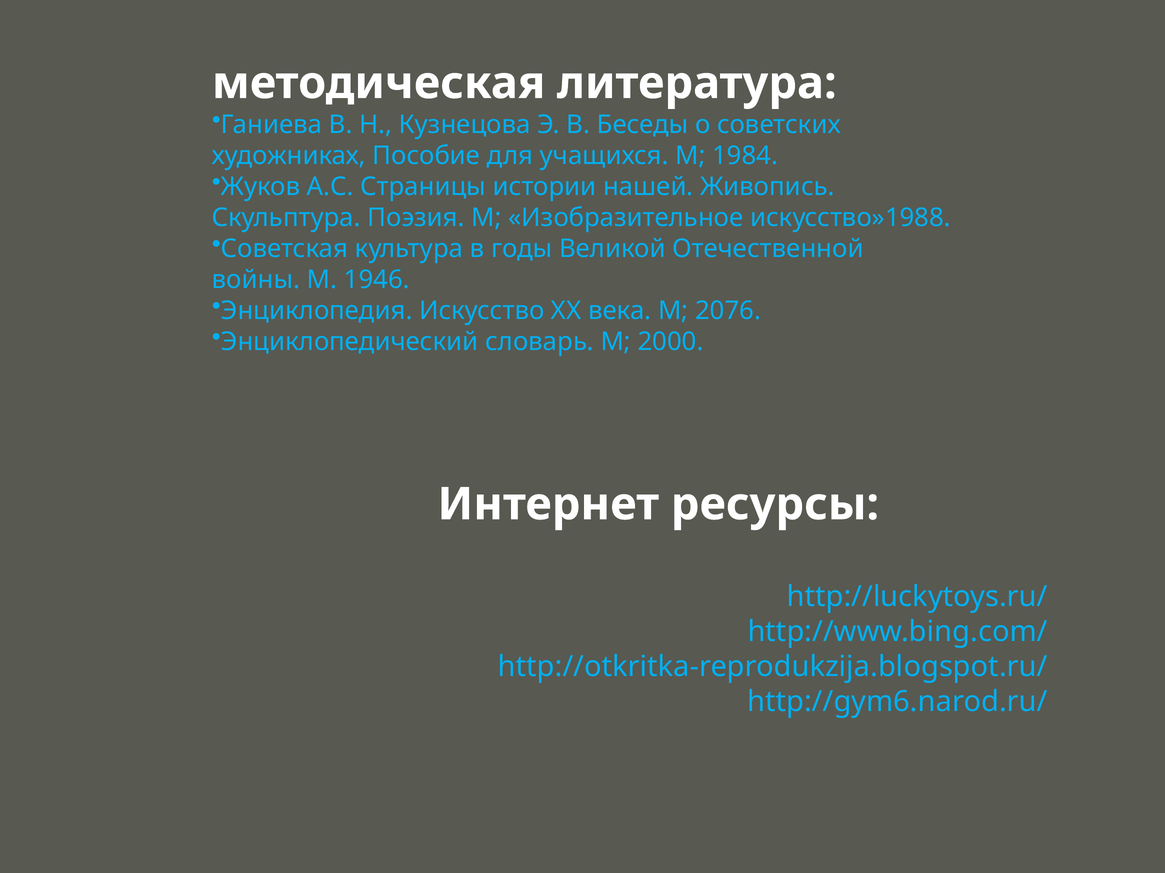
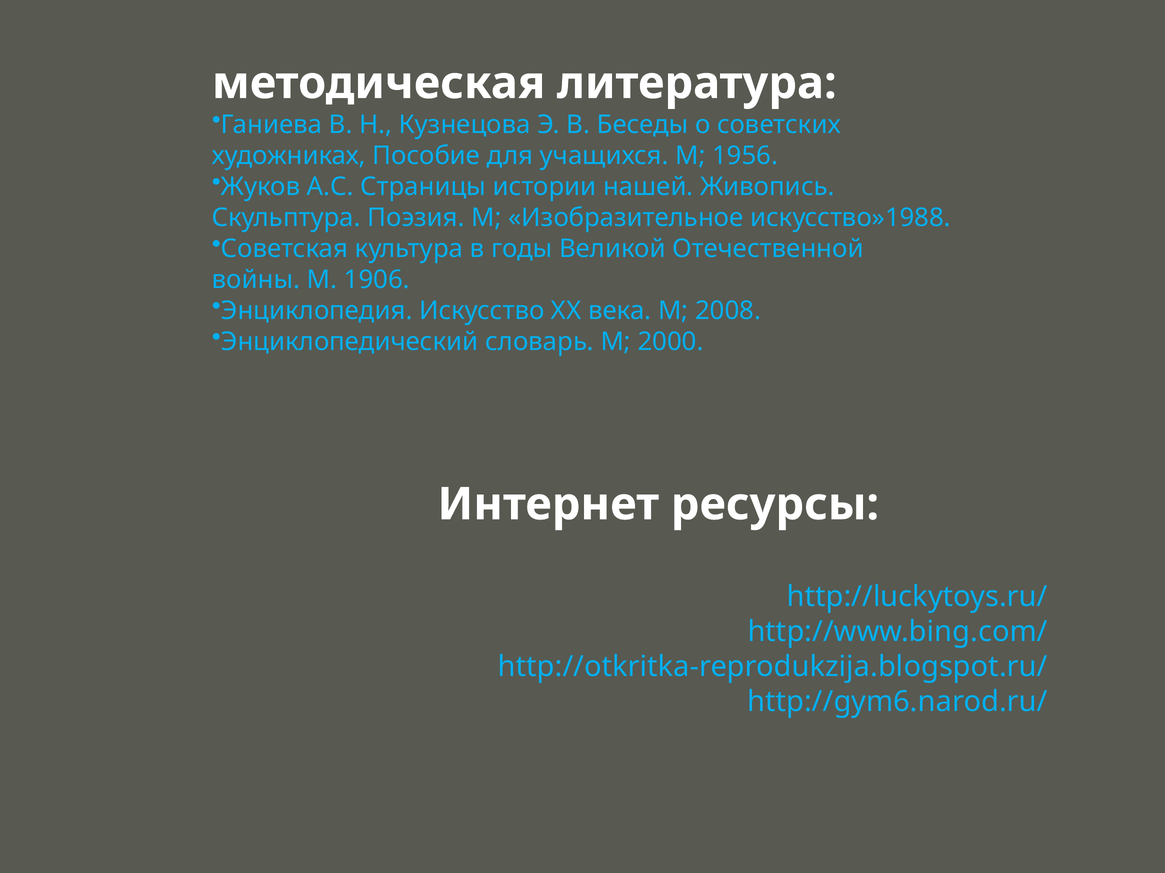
1984: 1984 -> 1956
1946: 1946 -> 1906
2076: 2076 -> 2008
